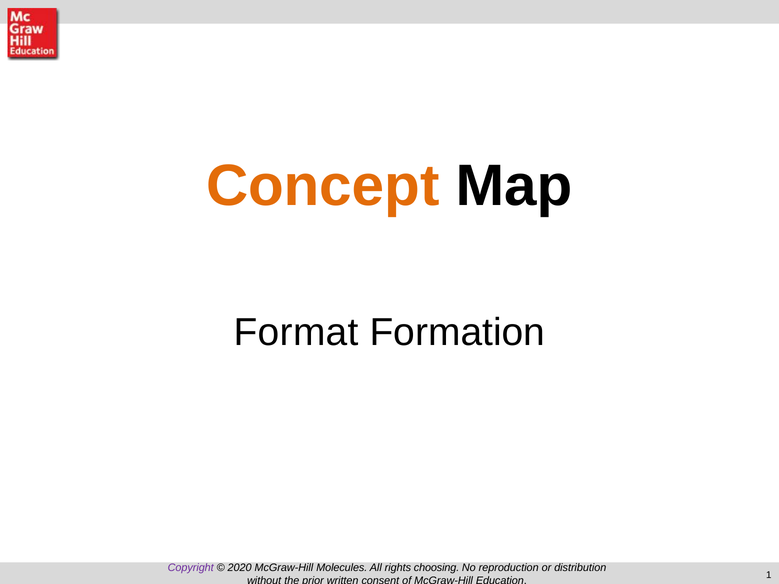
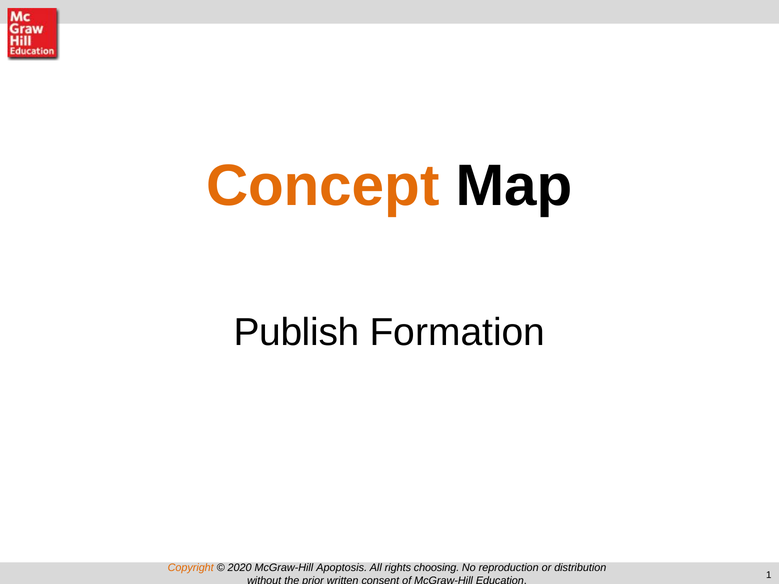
Format: Format -> Publish
Copyright colour: purple -> orange
Molecules: Molecules -> Apoptosis
